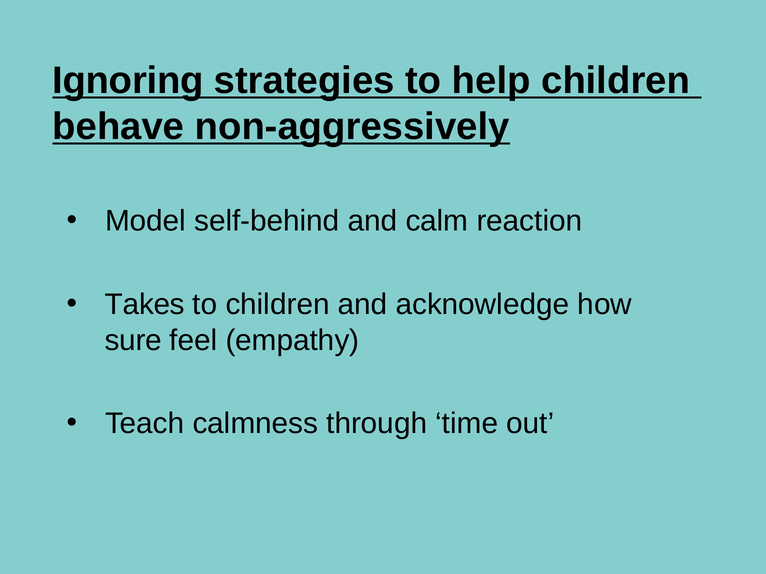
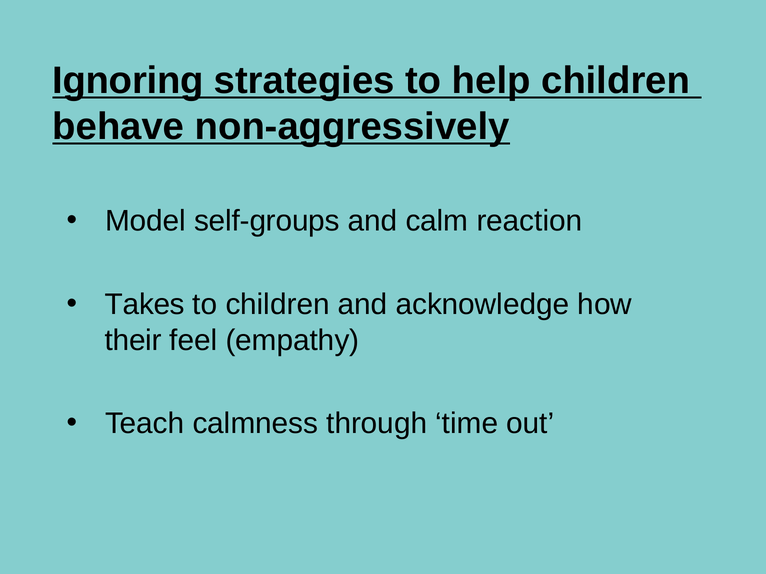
self-behind: self-behind -> self-groups
sure: sure -> their
